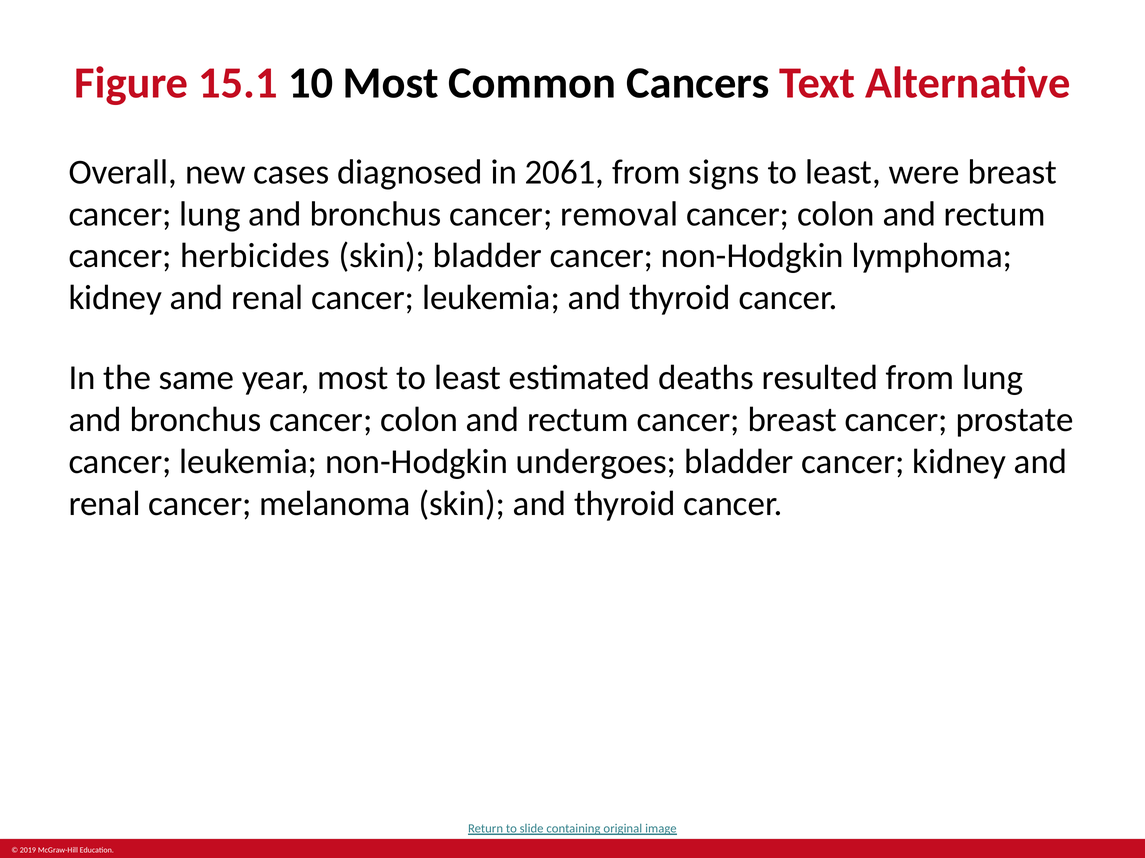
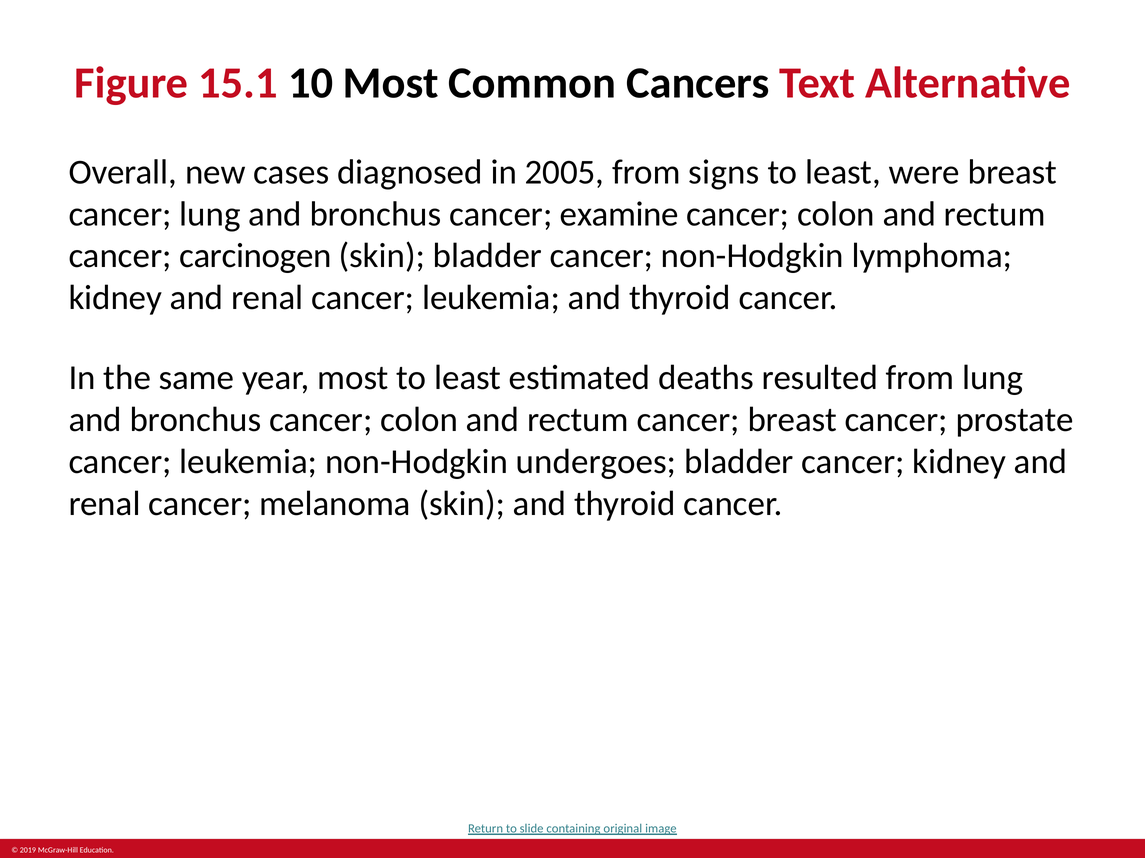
2061: 2061 -> 2005
removal: removal -> examine
herbicides: herbicides -> carcinogen
